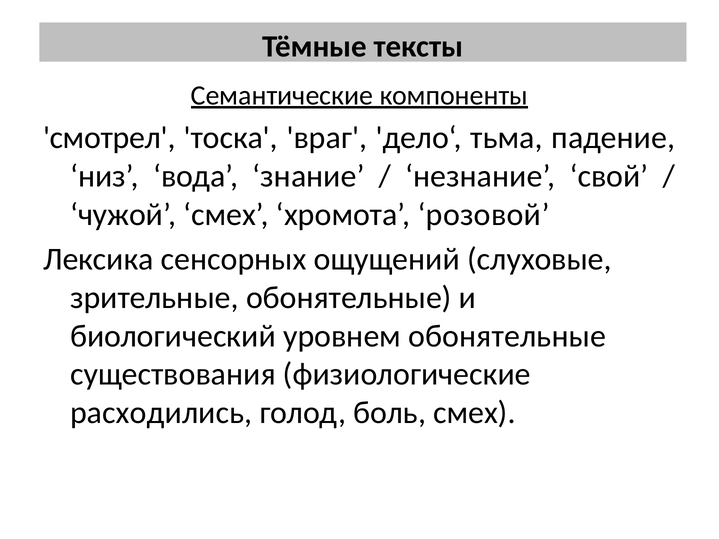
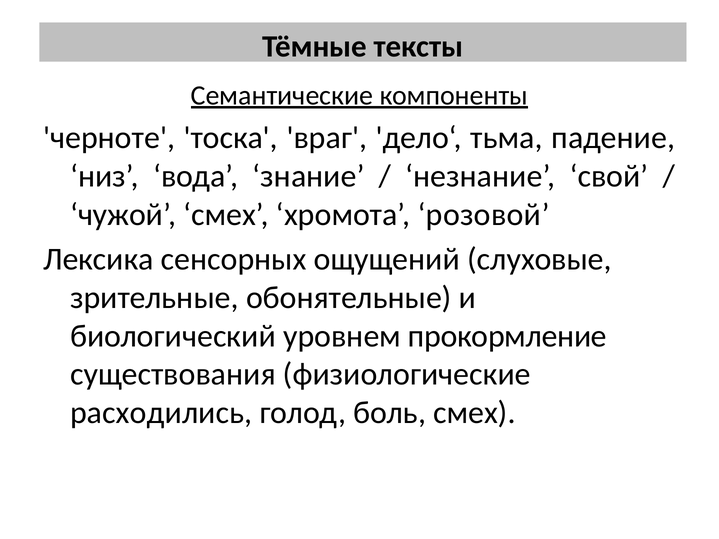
смотрел: смотрел -> черноте
уровнем обонятельные: обонятельные -> прокормление
